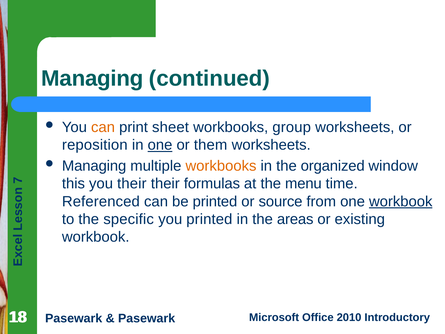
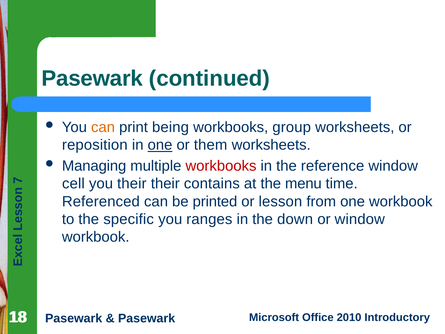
Managing at (92, 78): Managing -> Pasewark
sheet: sheet -> being
workbooks at (221, 166) colour: orange -> red
organized: organized -> reference
this: this -> cell
formulas: formulas -> contains
source: source -> lesson
workbook at (401, 201) underline: present -> none
you printed: printed -> ranges
areas: areas -> down
or existing: existing -> window
